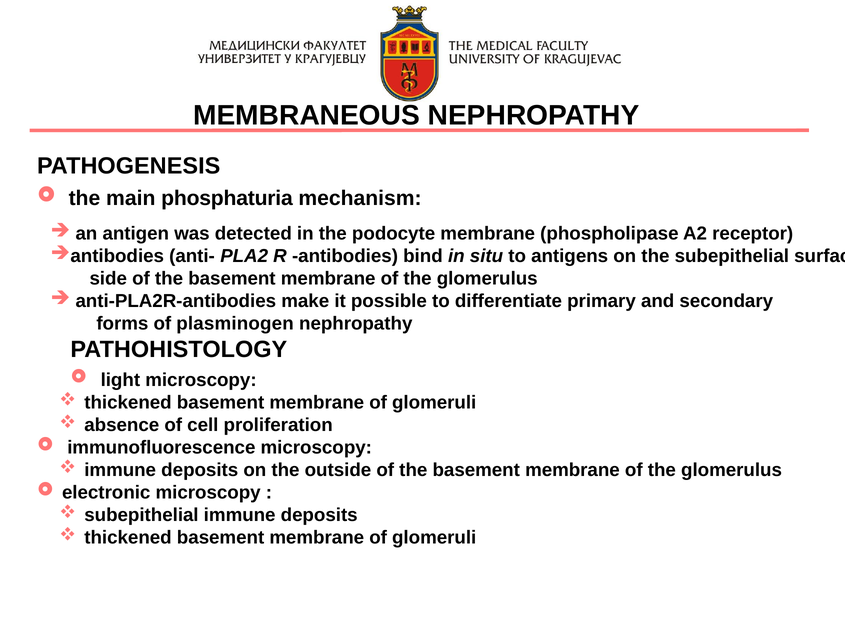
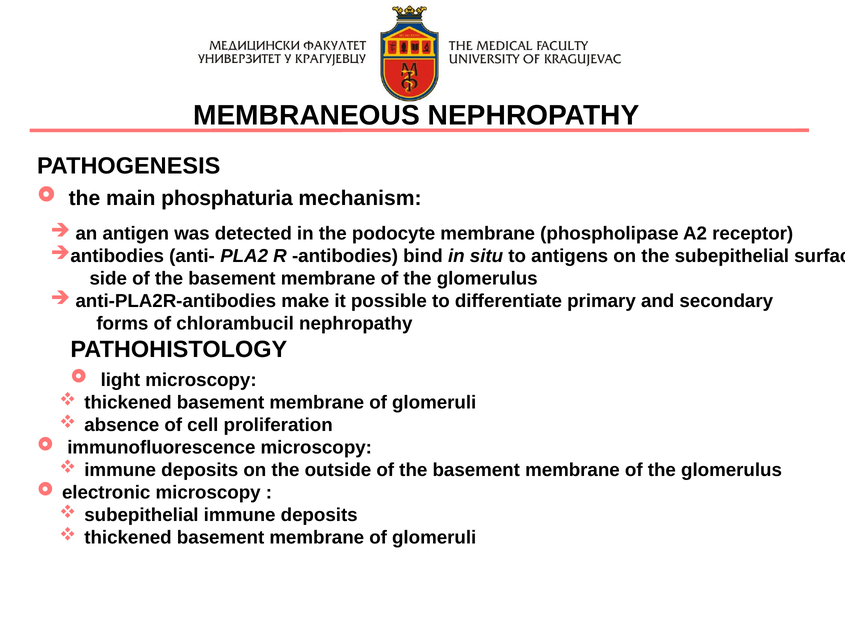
plasminogen: plasminogen -> chlorambucil
